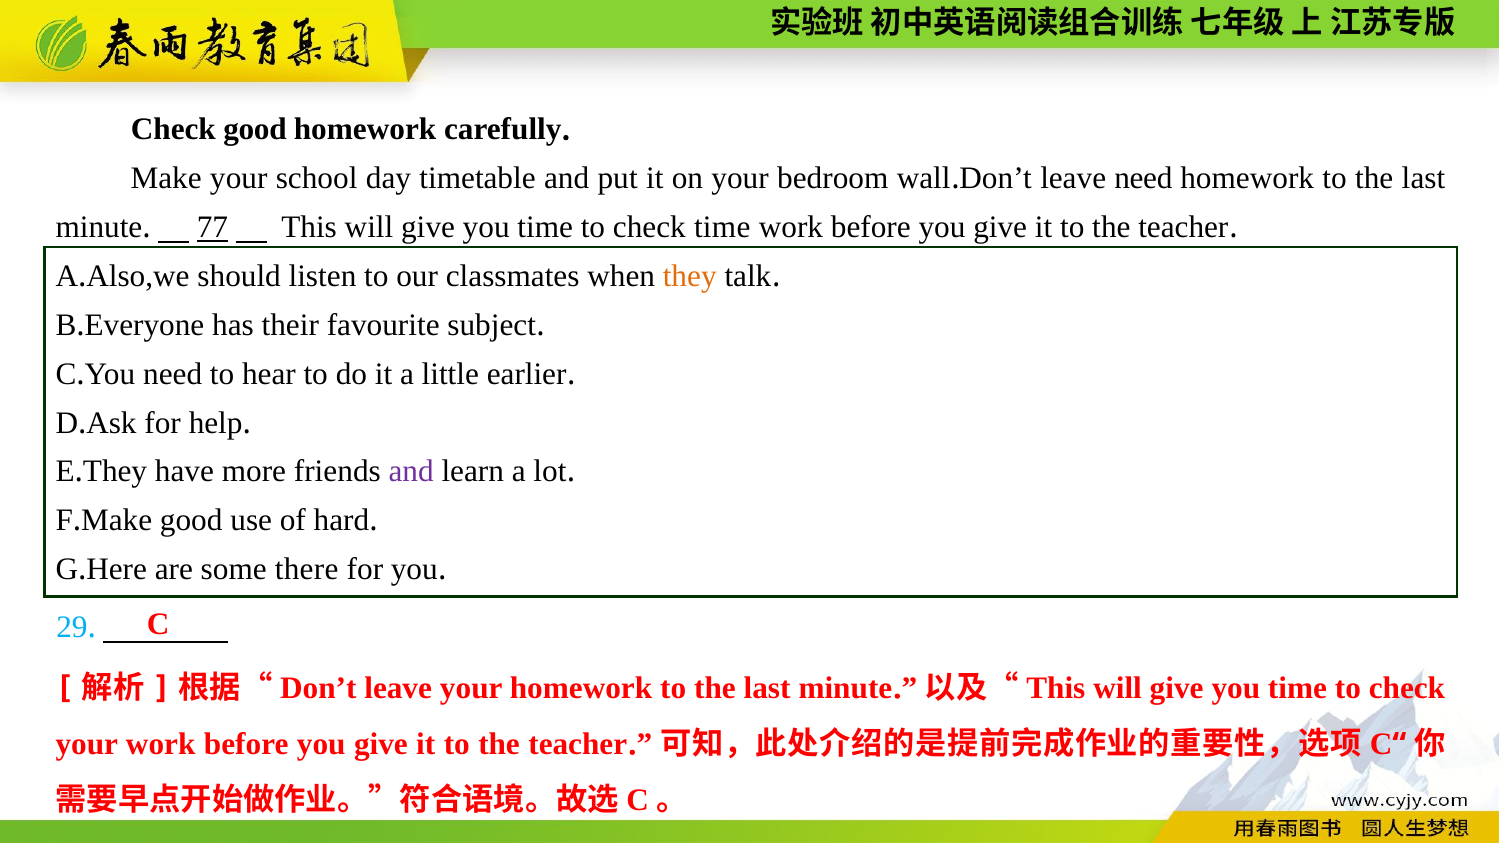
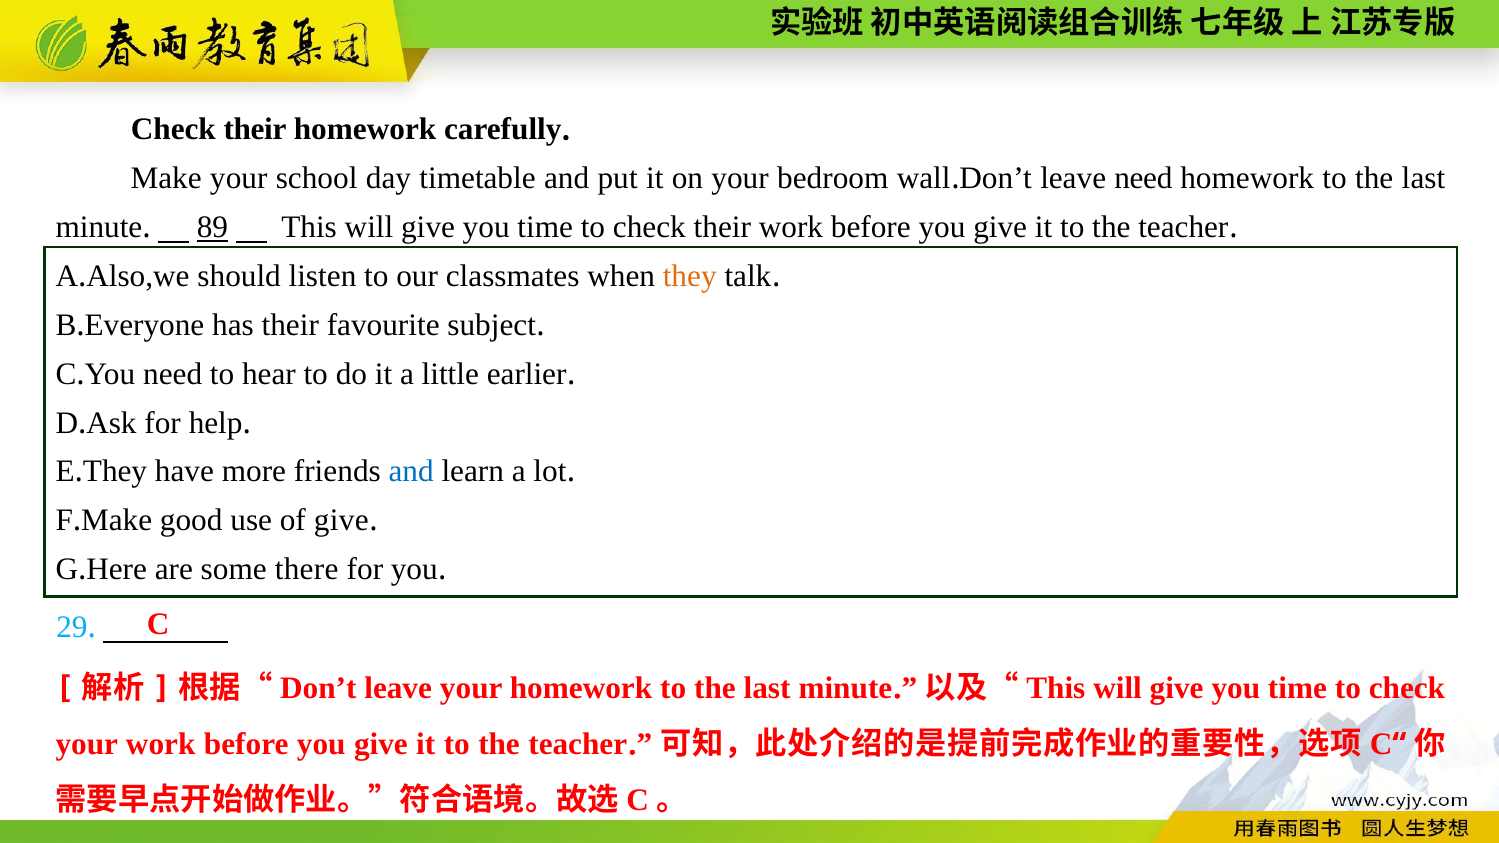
good at (255, 130): good -> their
77: 77 -> 89
to check time: time -> their
and at (411, 472) colour: purple -> blue
of hard: hard -> give
